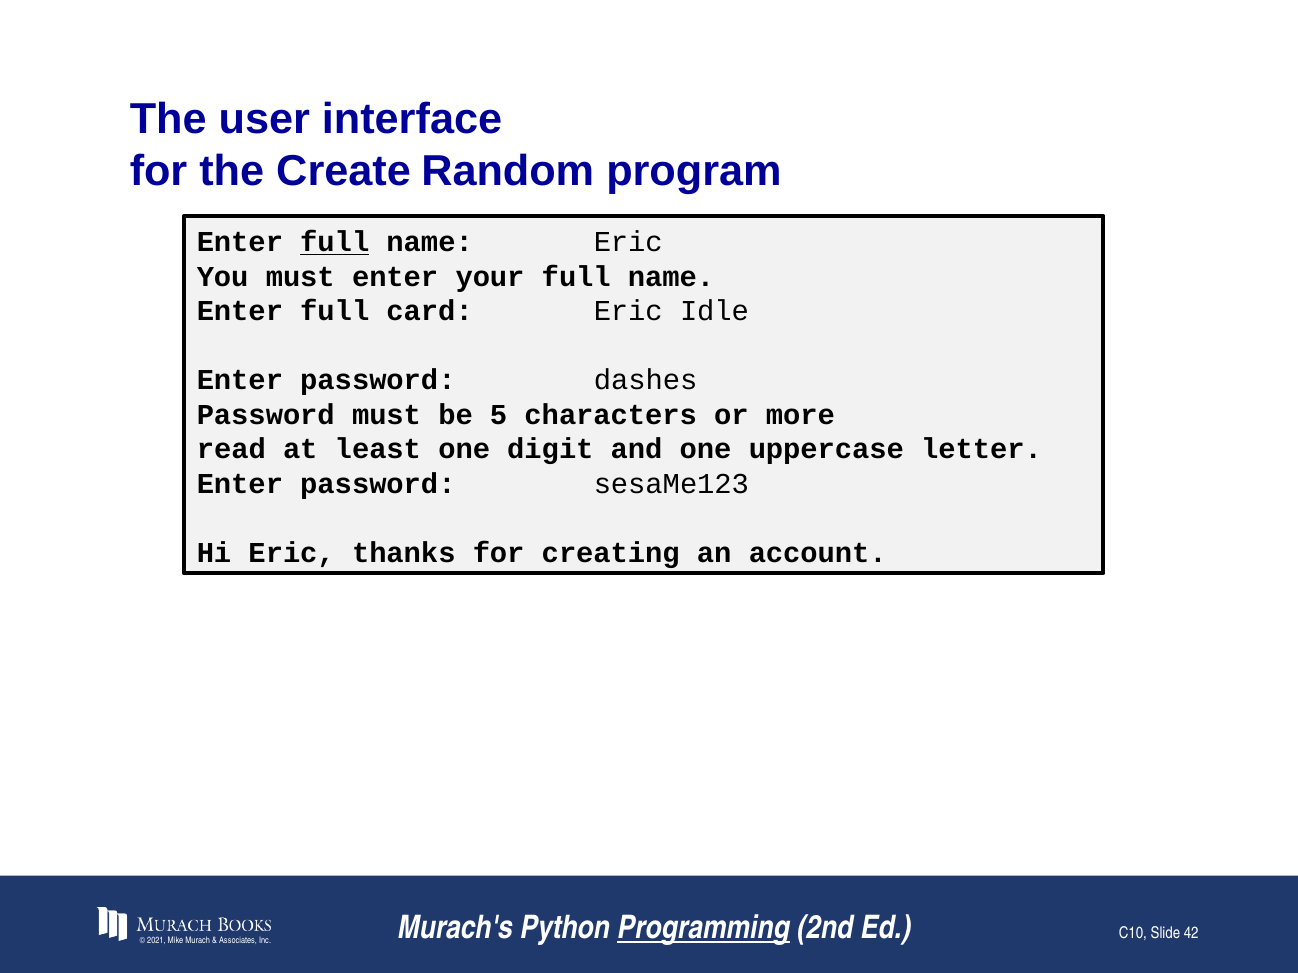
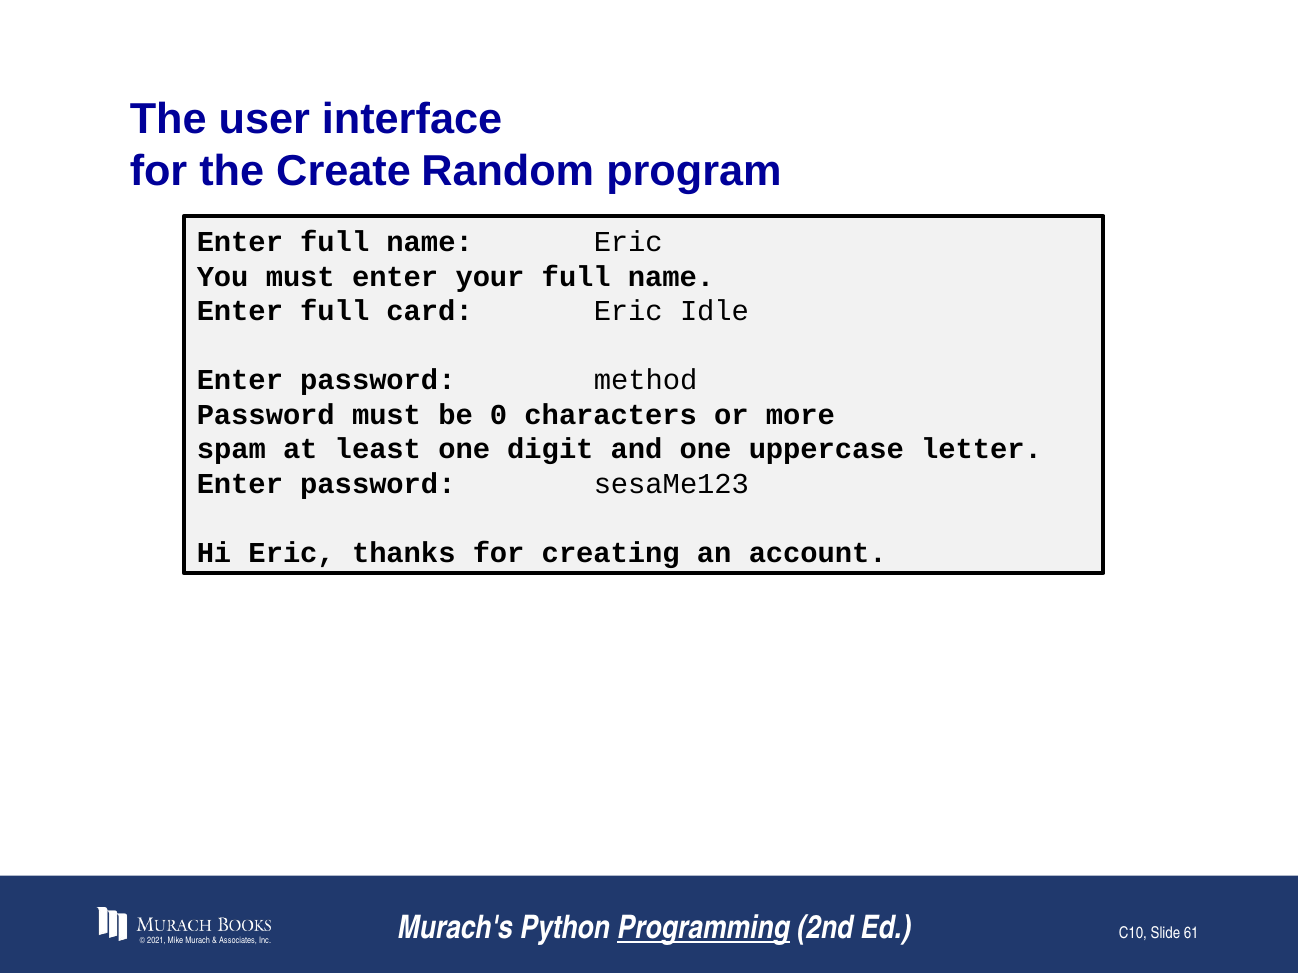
full at (335, 242) underline: present -> none
dashes: dashes -> method
5: 5 -> 0
read: read -> spam
42: 42 -> 61
